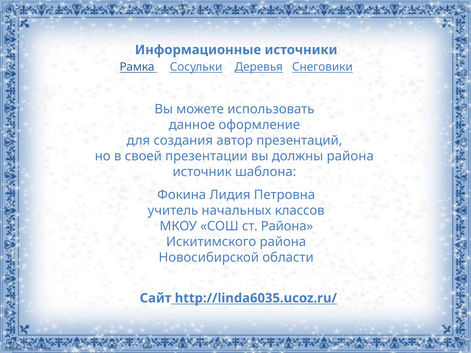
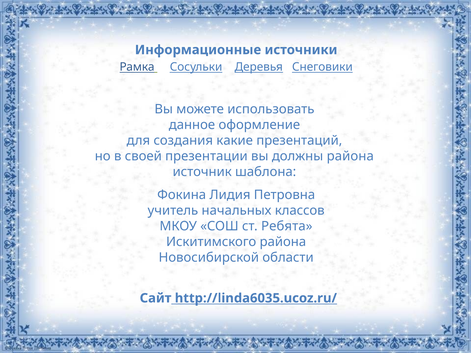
автор: автор -> какие
ст Района: Района -> Ребята
